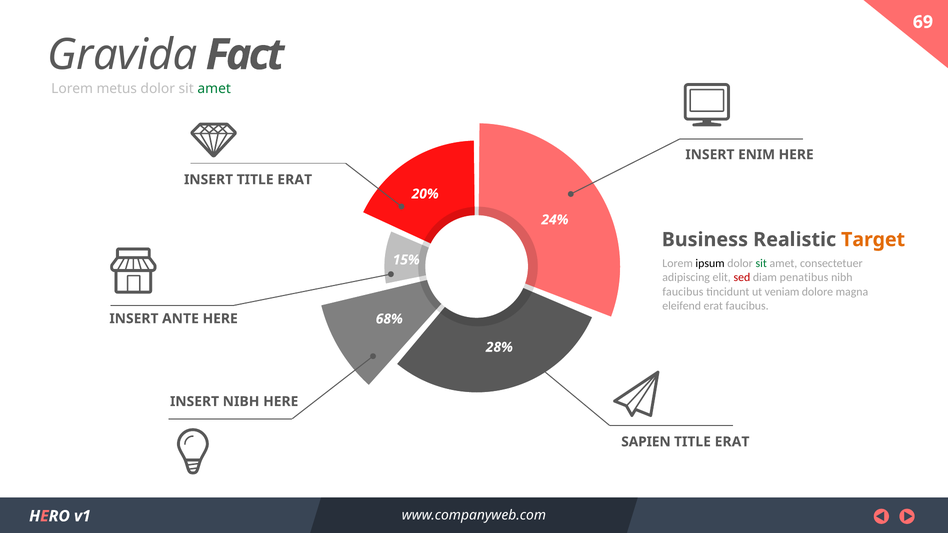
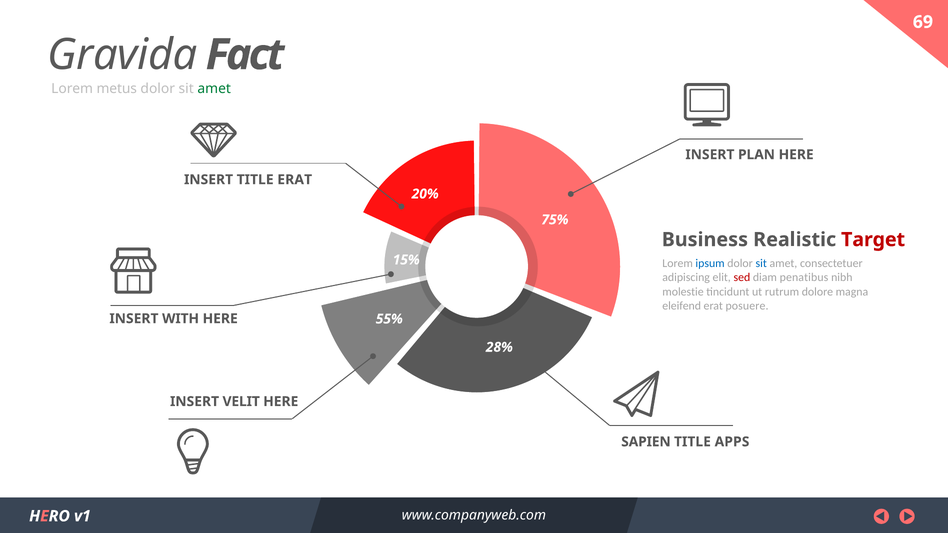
ENIM: ENIM -> PLAN
24%: 24% -> 75%
Target colour: orange -> red
ipsum colour: black -> blue
sit at (761, 263) colour: green -> blue
faucibus at (683, 292): faucibus -> molestie
veniam: veniam -> rutrum
erat faucibus: faucibus -> posuere
ANTE: ANTE -> WITH
68%: 68% -> 55%
INSERT NIBH: NIBH -> VELIT
ERAT at (732, 442): ERAT -> APPS
